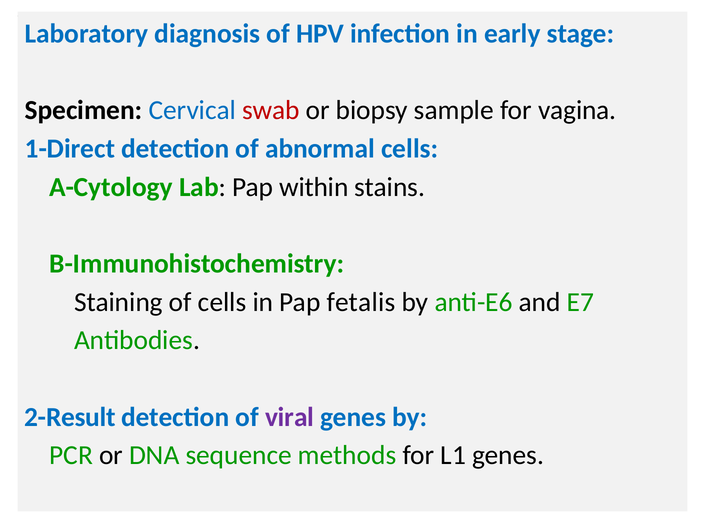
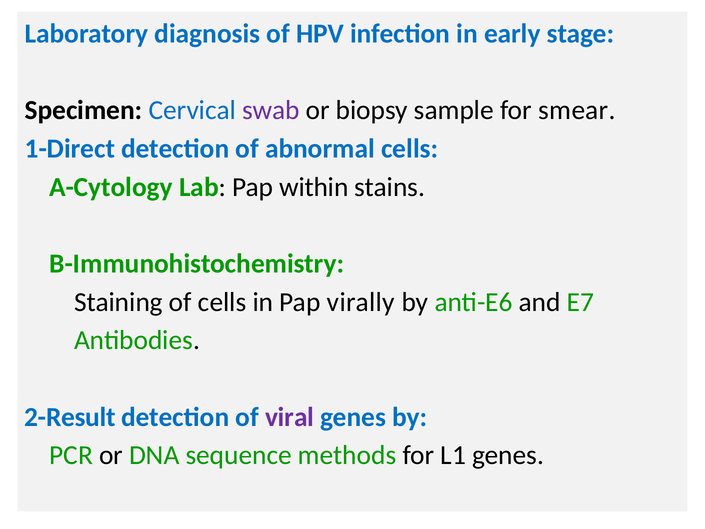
swab colour: red -> purple
vagina: vagina -> smear
fetalis: fetalis -> virally
